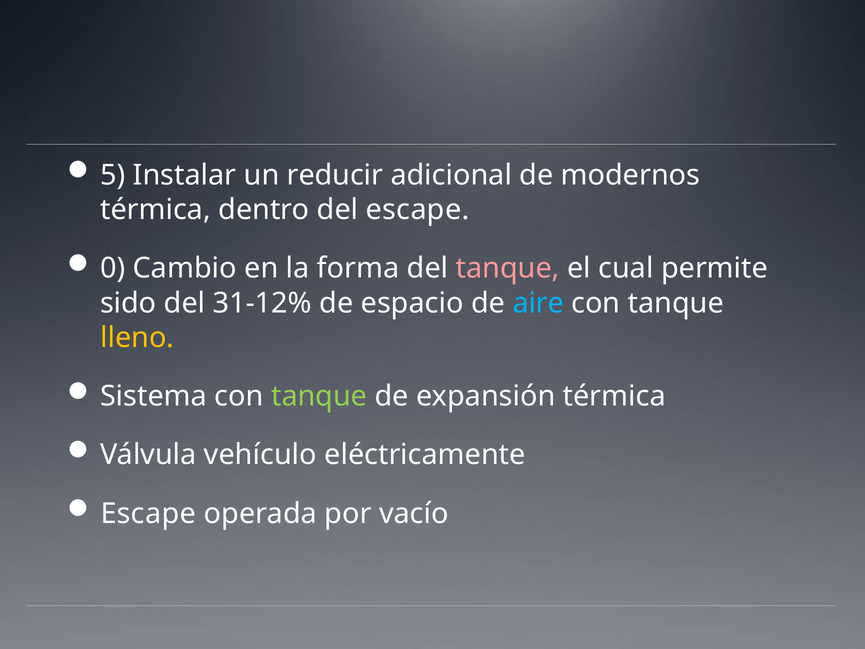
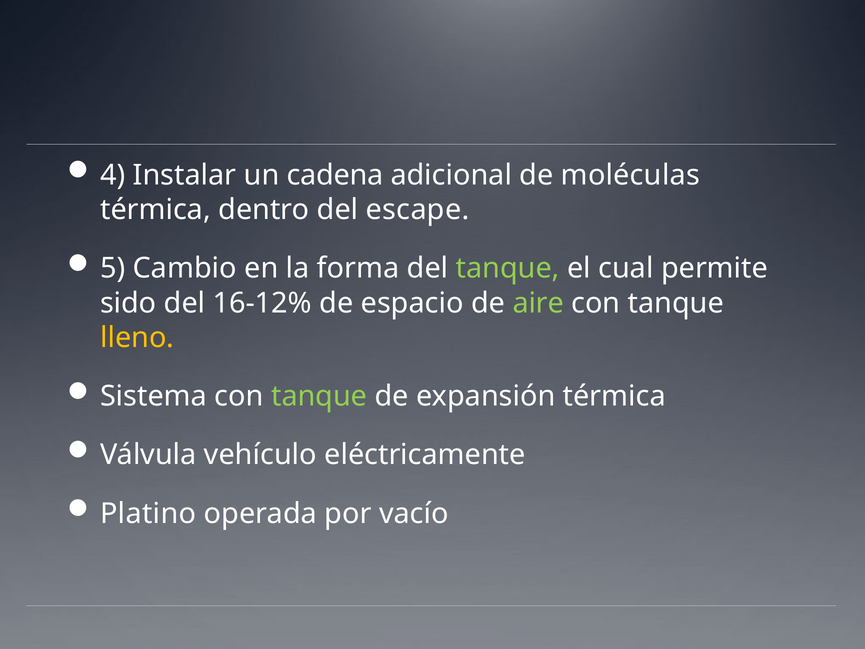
5: 5 -> 4
reducir: reducir -> cadena
modernos: modernos -> moléculas
0: 0 -> 5
tanque at (508, 268) colour: pink -> light green
31-12%: 31-12% -> 16-12%
aire colour: light blue -> light green
Escape at (148, 513): Escape -> Platino
